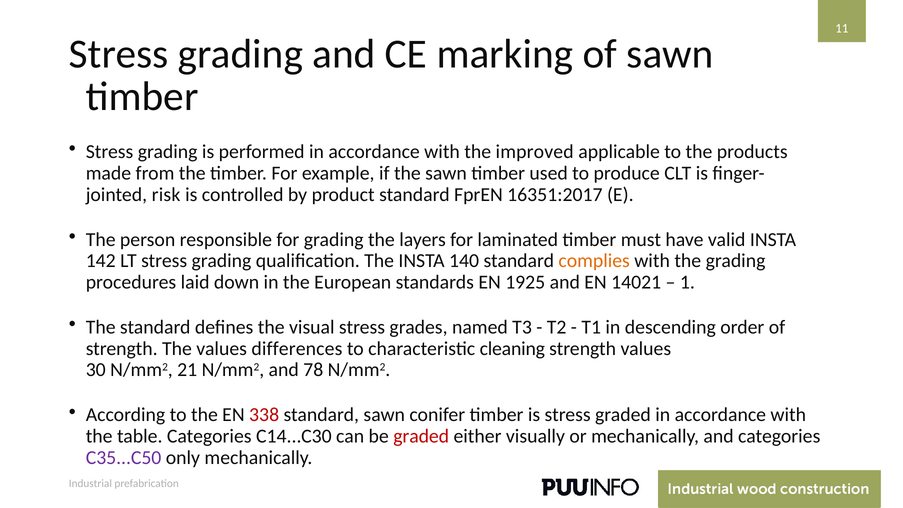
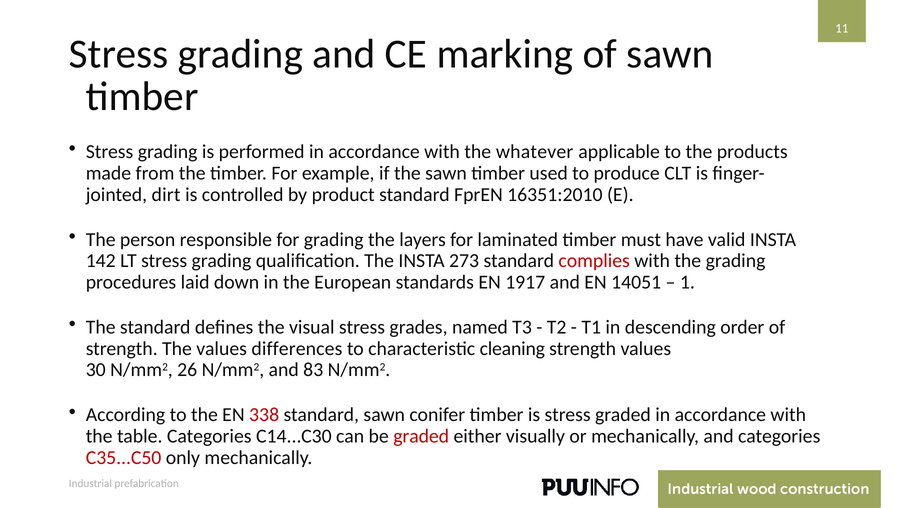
improved: improved -> whatever
risk: risk -> dirt
16351:2017: 16351:2017 -> 16351:2010
140: 140 -> 273
complies colour: orange -> red
1925: 1925 -> 1917
14021: 14021 -> 14051
21: 21 -> 26
78: 78 -> 83
C35...C50 colour: purple -> red
